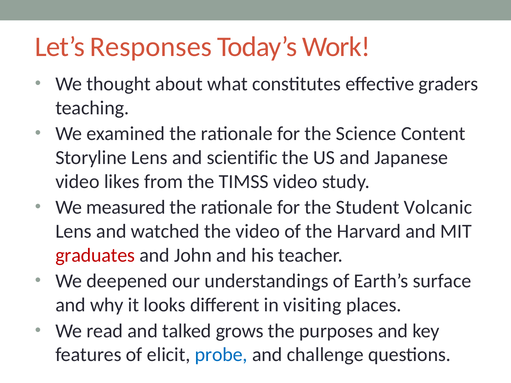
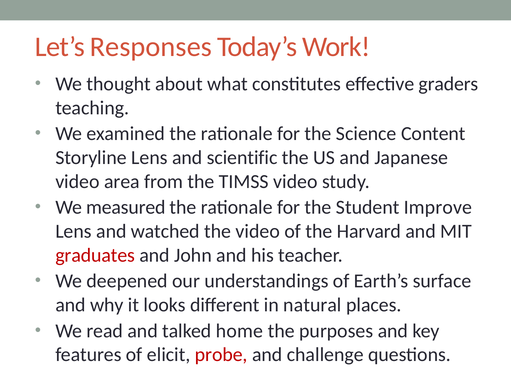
likes: likes -> area
Volcanic: Volcanic -> Improve
visiting: visiting -> natural
grows: grows -> home
probe colour: blue -> red
